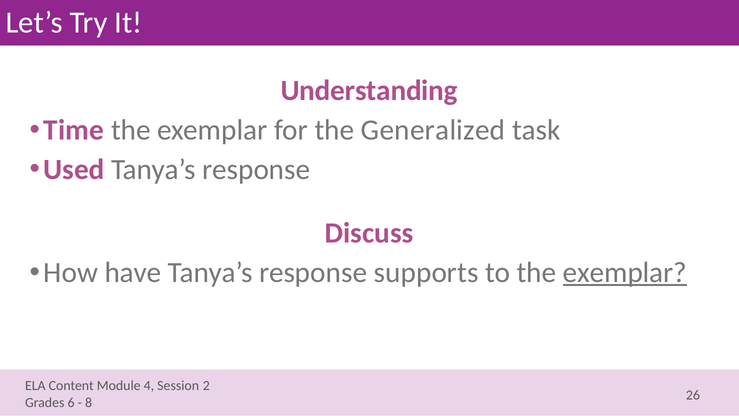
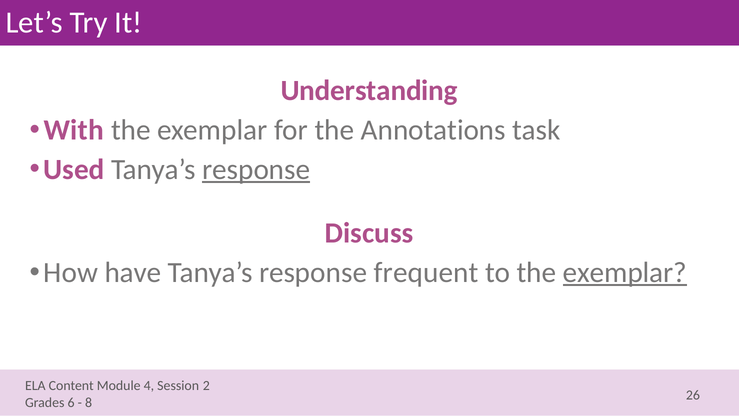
Time: Time -> With
Generalized: Generalized -> Annotations
response at (256, 169) underline: none -> present
supports: supports -> frequent
